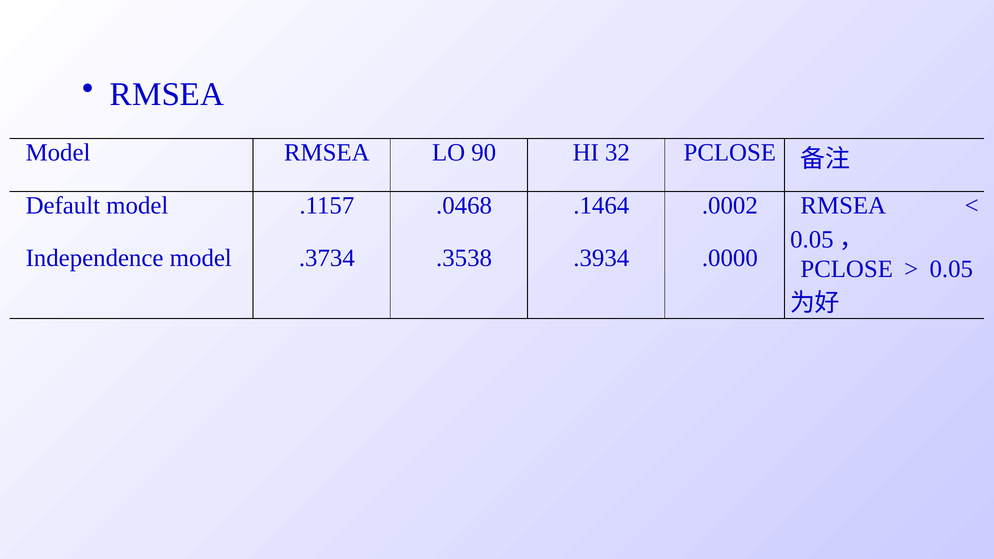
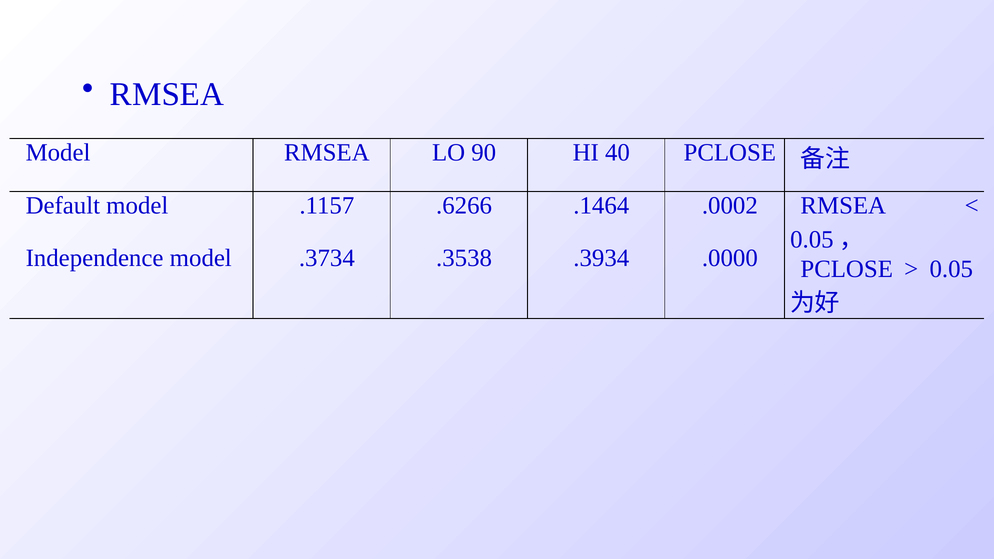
32: 32 -> 40
.0468: .0468 -> .6266
